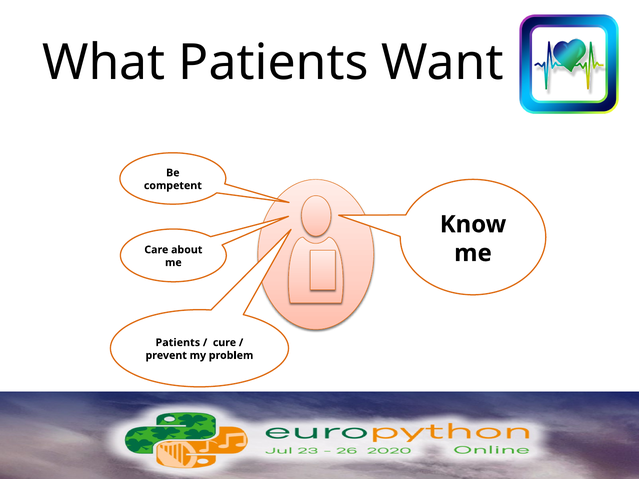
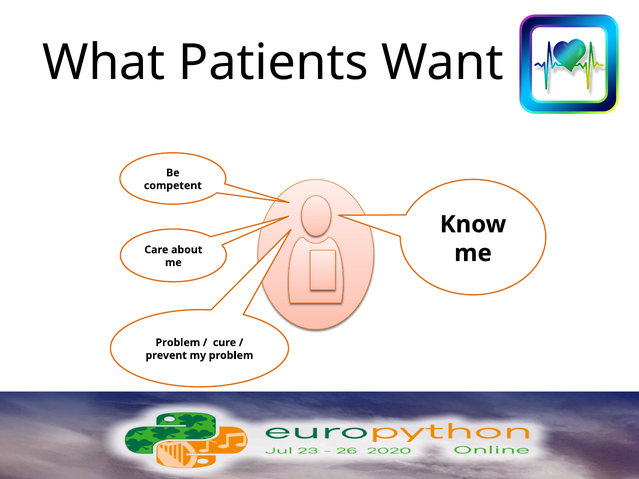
Patients at (178, 343): Patients -> Problem
